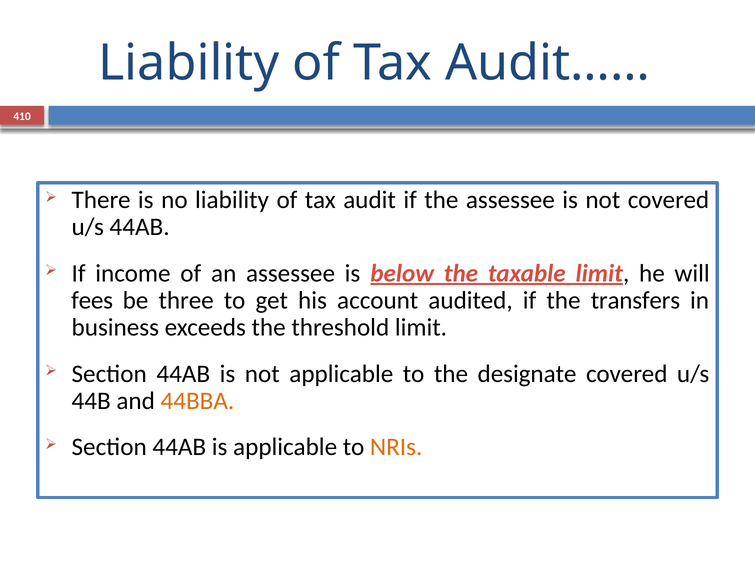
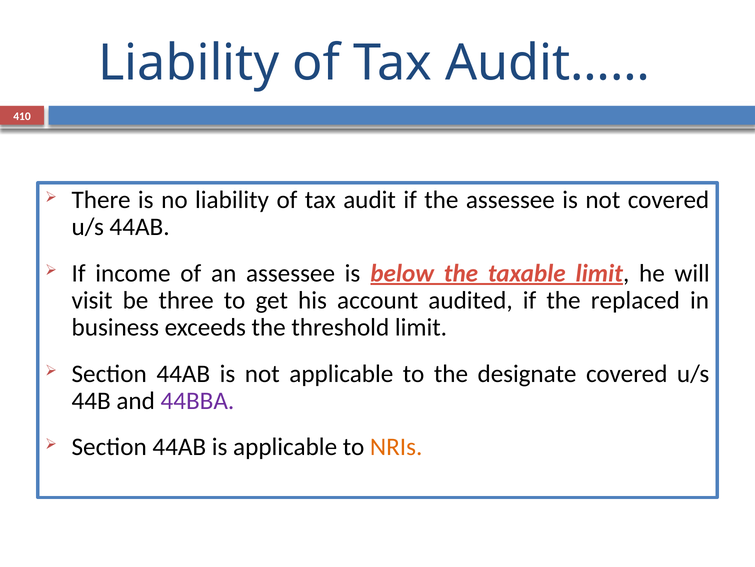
fees: fees -> visit
transfers: transfers -> replaced
44BBA colour: orange -> purple
